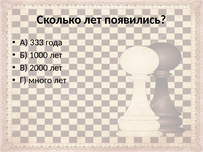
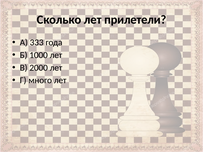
появились: появились -> прилетели
